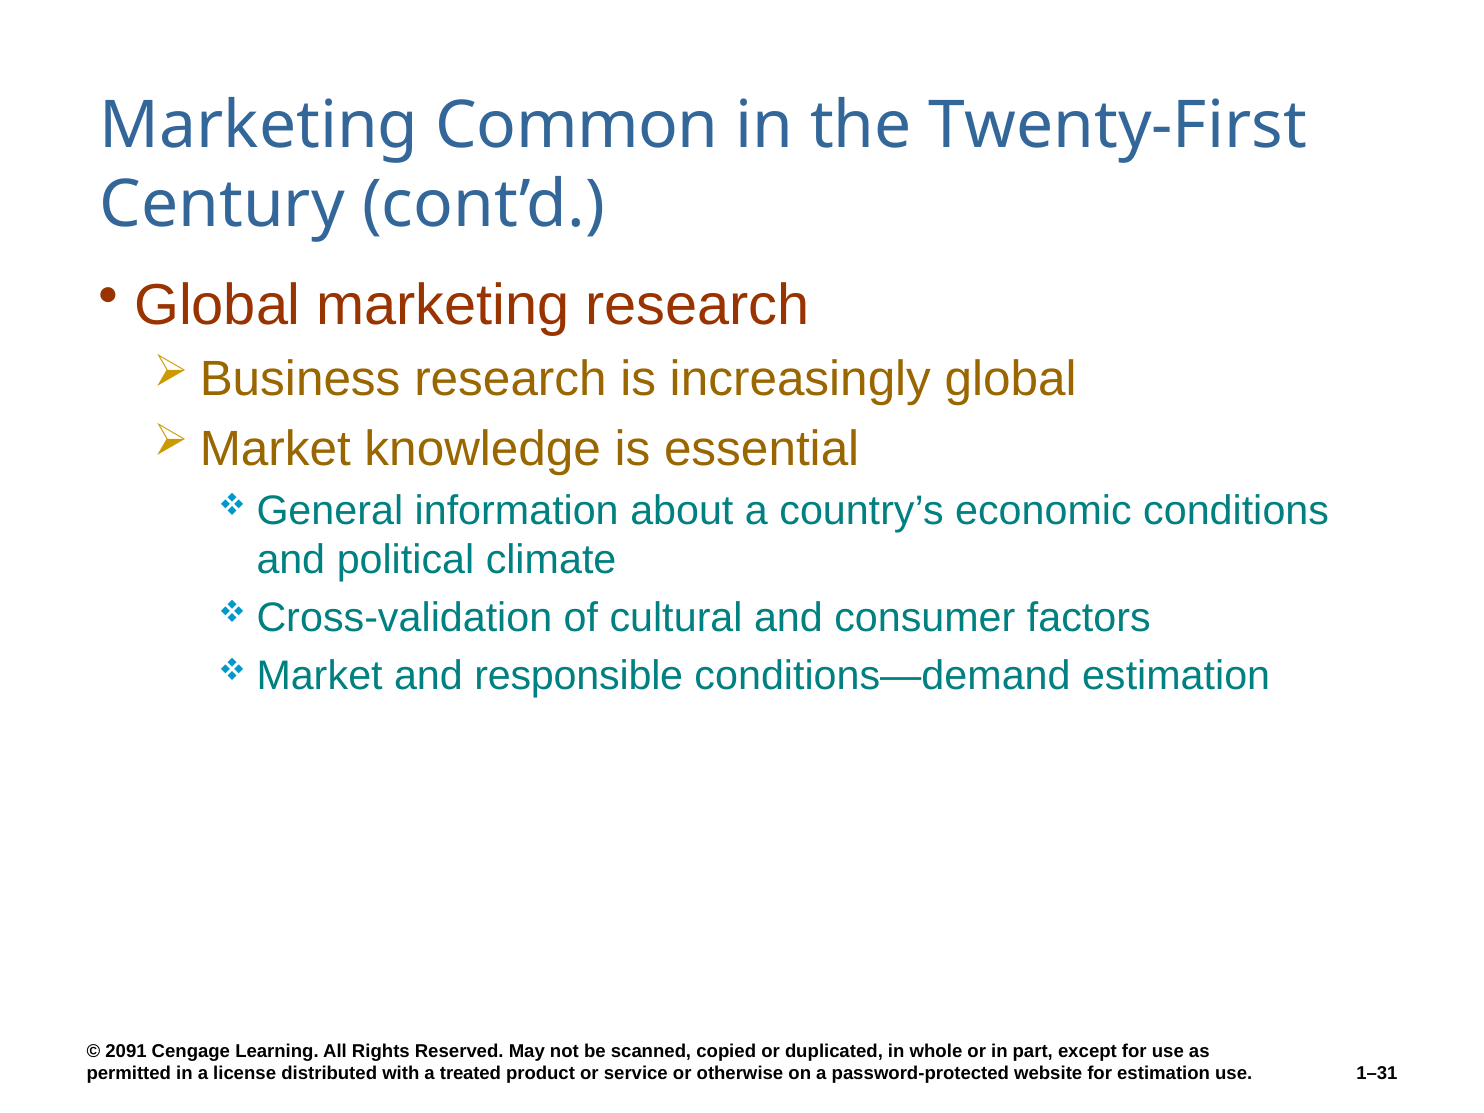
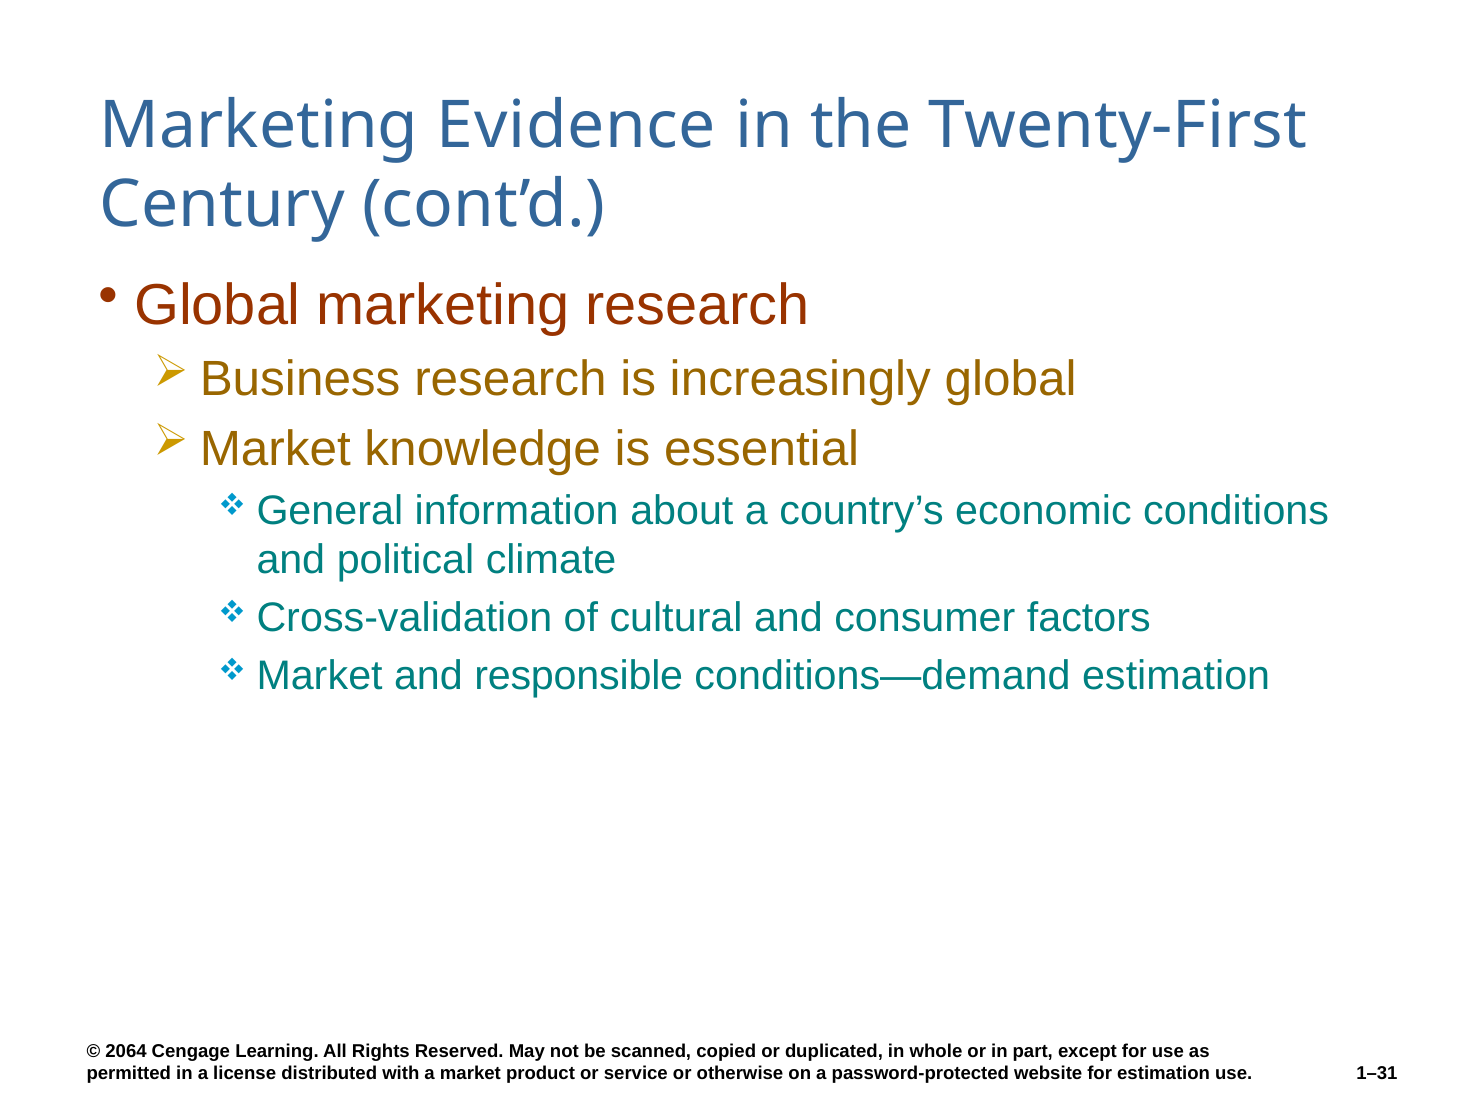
Common: Common -> Evidence
2091: 2091 -> 2064
a treated: treated -> market
